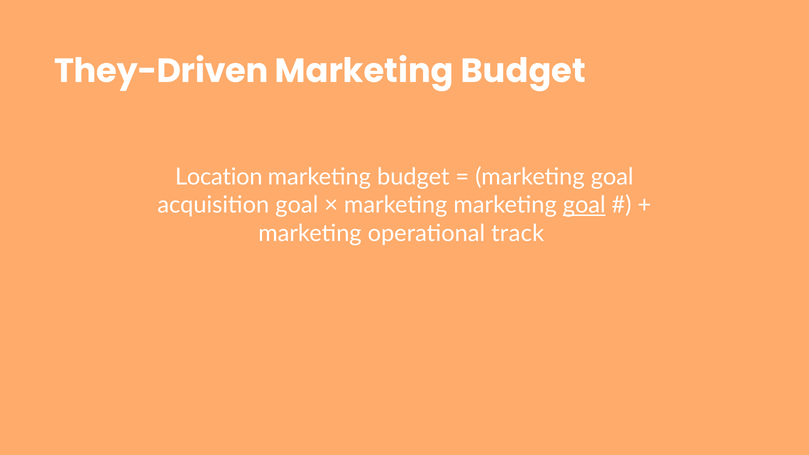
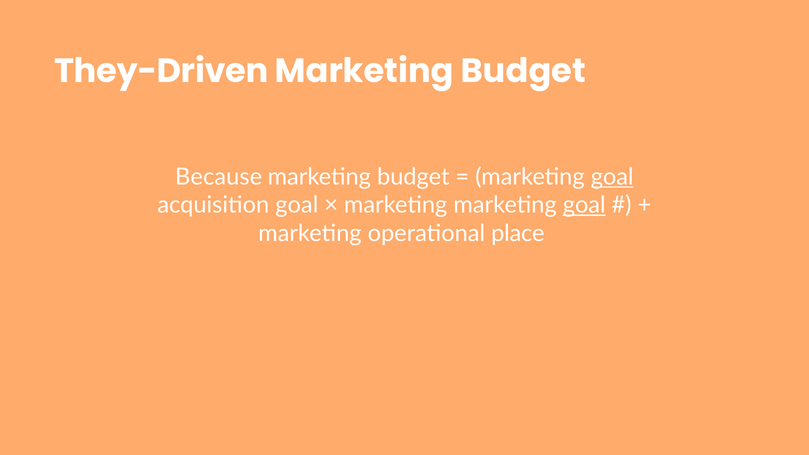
Location: Location -> Because
goal at (612, 177) underline: none -> present
track: track -> place
